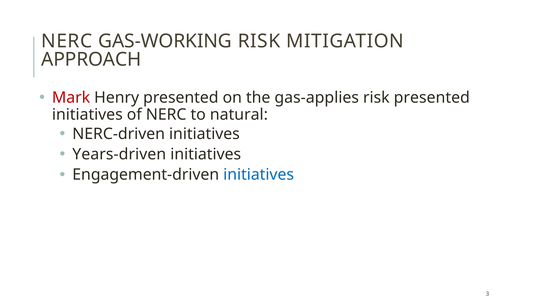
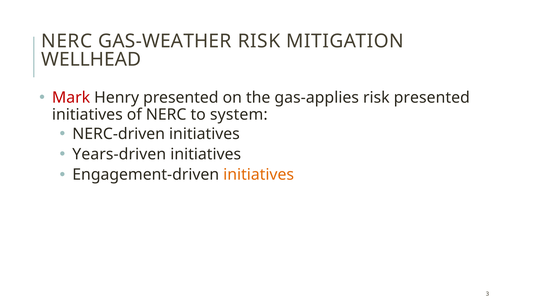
GAS-WORKING: GAS-WORKING -> GAS-WEATHER
APPROACH: APPROACH -> WELLHEAD
natural: natural -> system
initiatives at (259, 175) colour: blue -> orange
